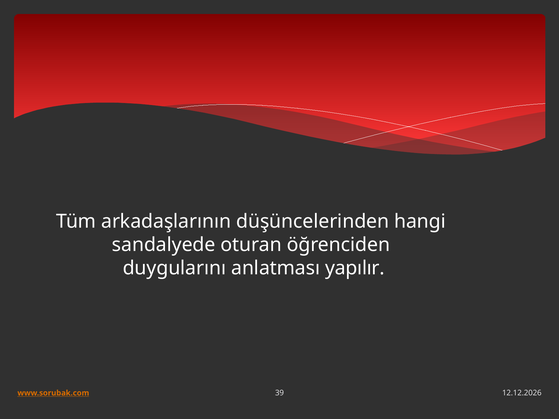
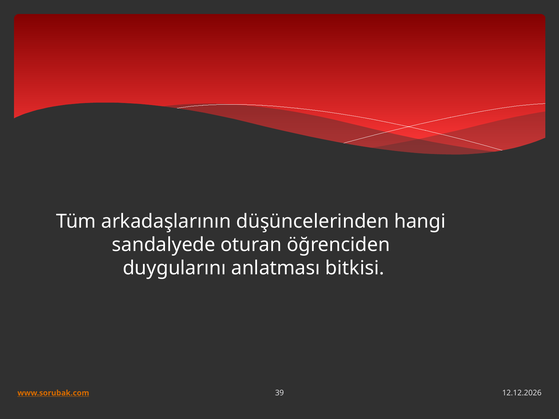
yapılır: yapılır -> bitkisi
